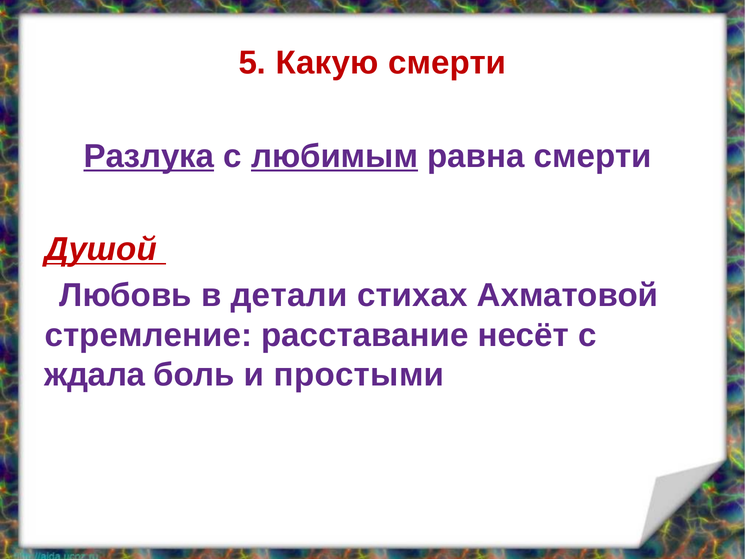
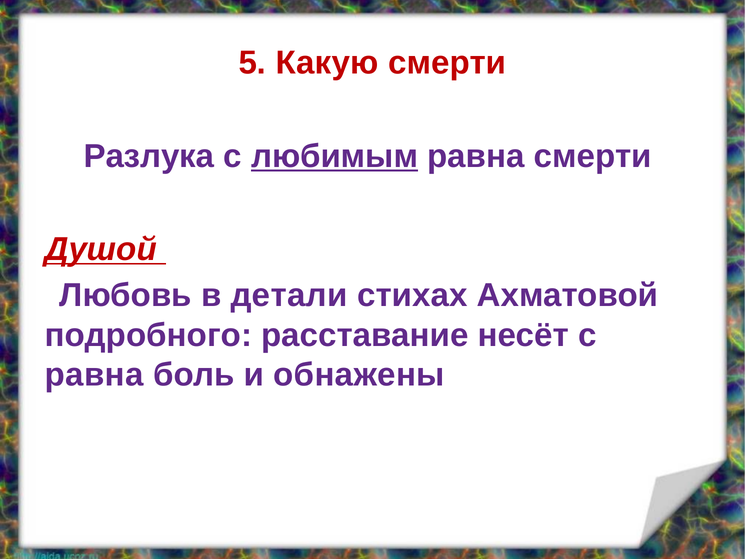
Разлука underline: present -> none
стремление: стремление -> подробного
ждала at (95, 375): ждала -> равна
простыми: простыми -> обнажены
